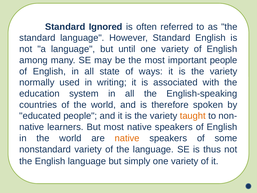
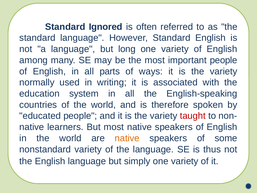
until: until -> long
state: state -> parts
taught colour: orange -> red
